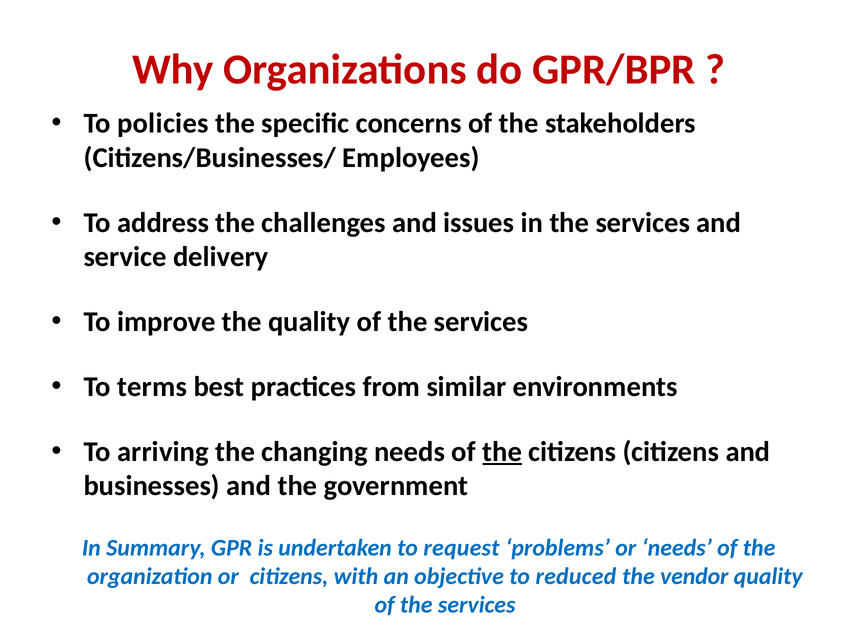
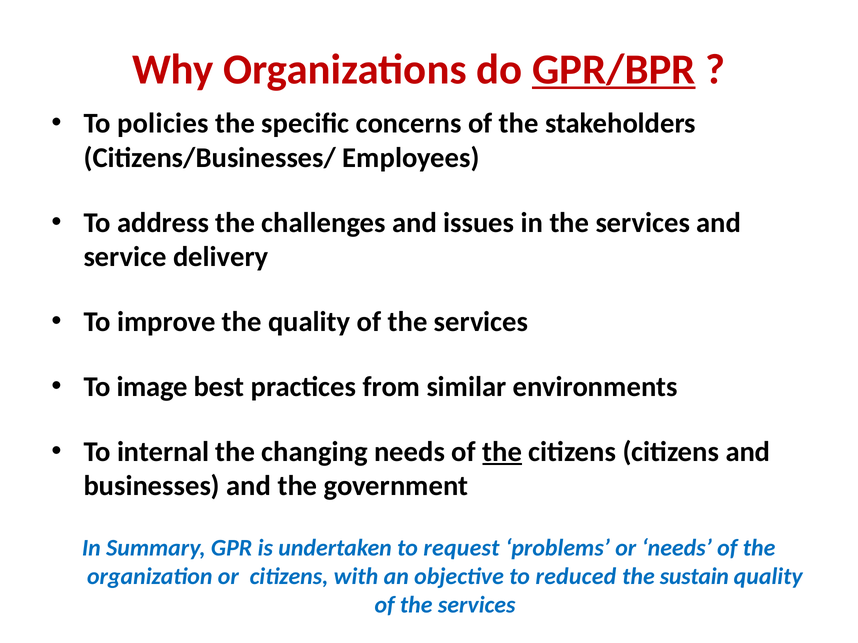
GPR/BPR underline: none -> present
terms: terms -> image
arriving: arriving -> internal
vendor: vendor -> sustain
